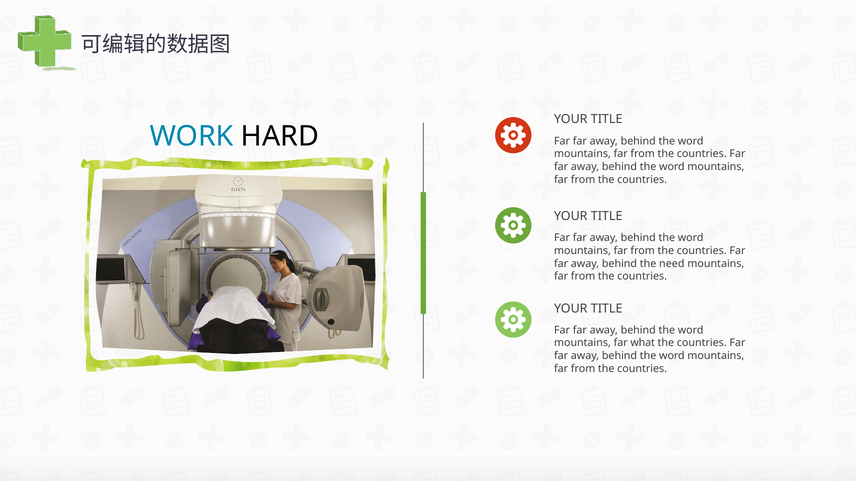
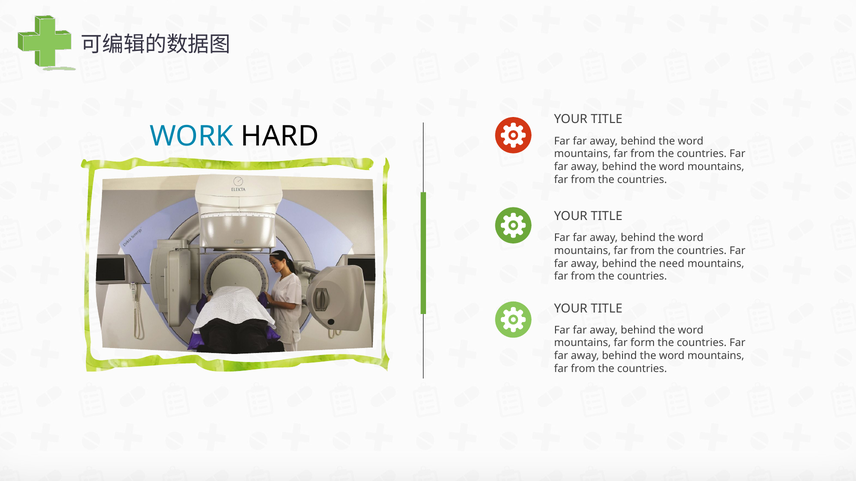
what: what -> form
